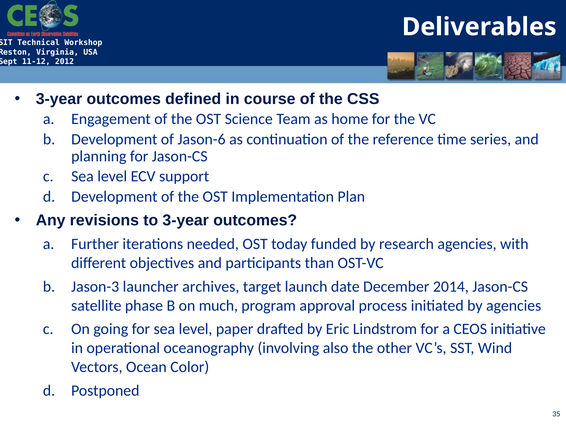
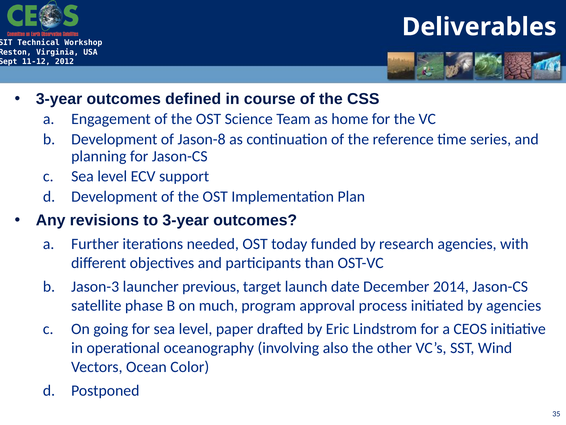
Jason-6: Jason-6 -> Jason-8
archives: archives -> previous
